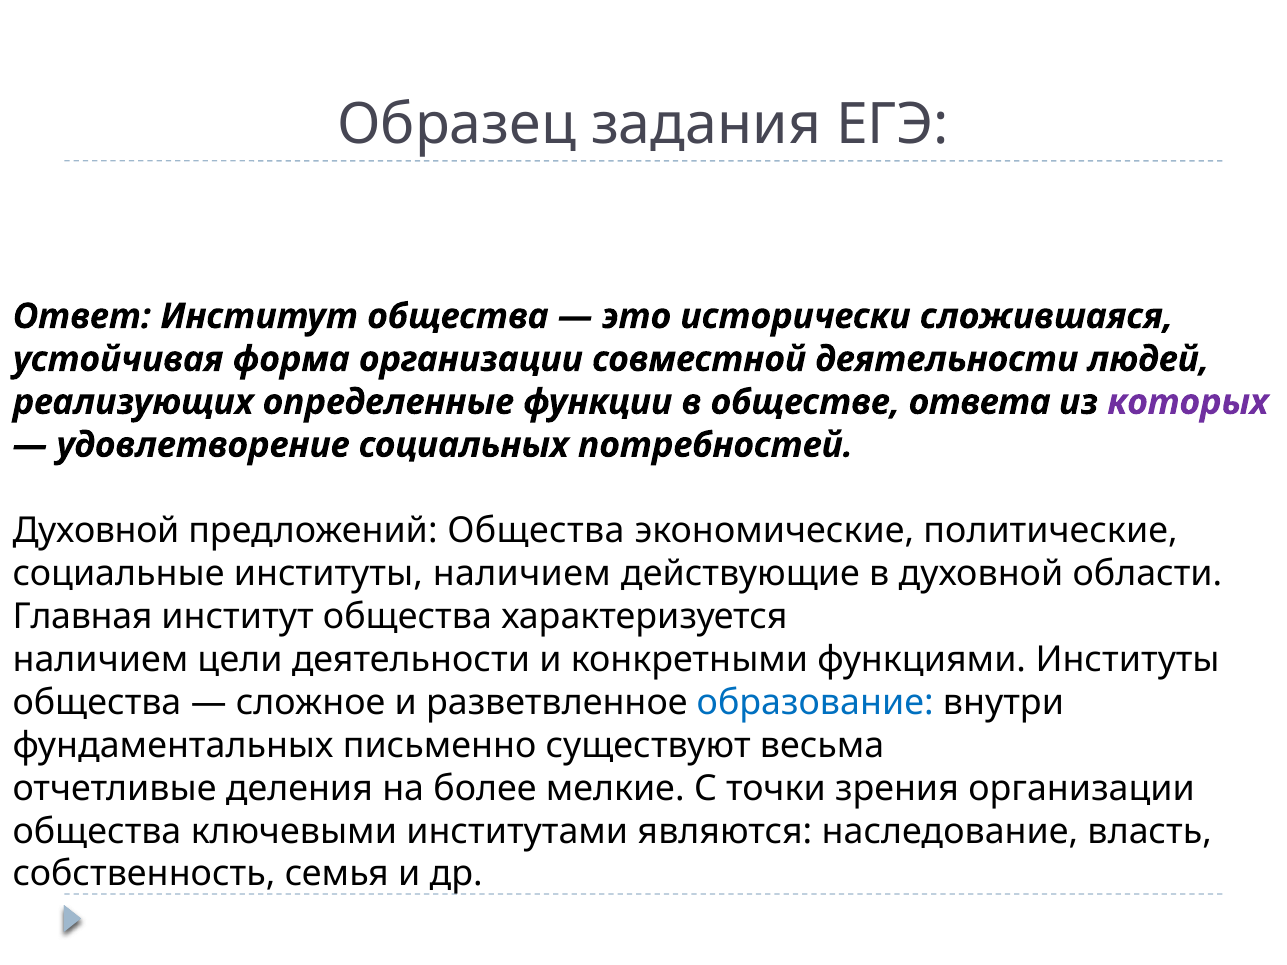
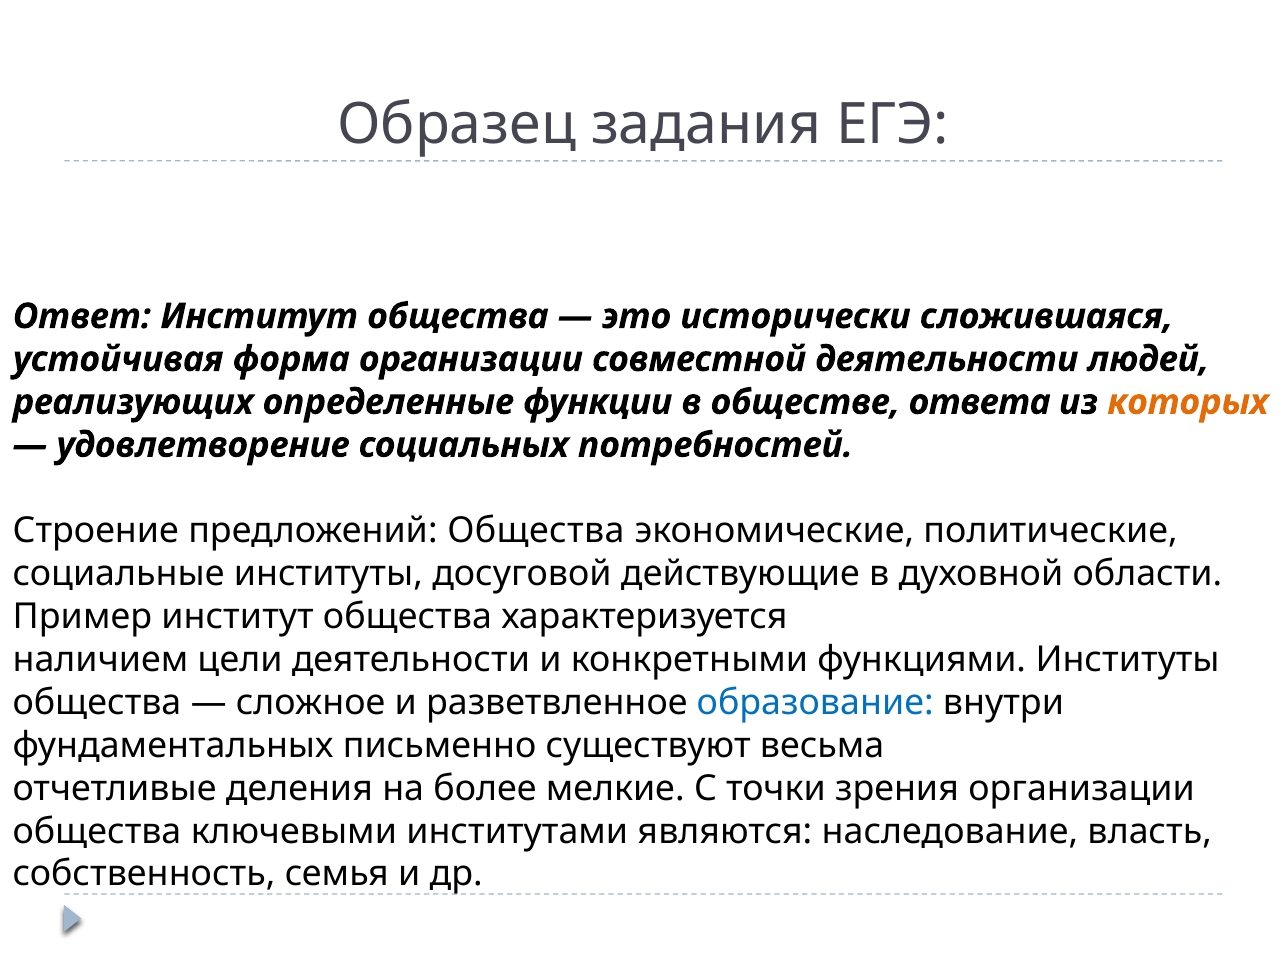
которых colour: purple -> orange
Духовной at (96, 531): Духовной -> Строение
институты наличием: наличием -> досуговой
Главная: Главная -> Пример
